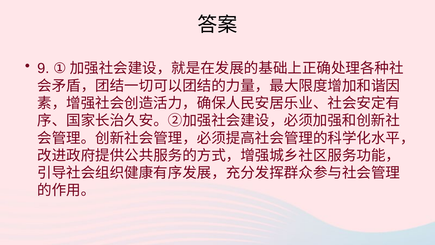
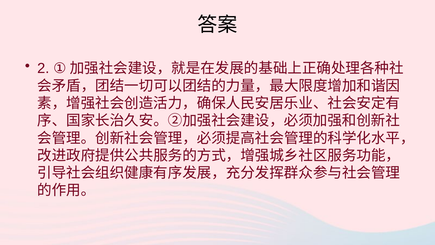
9: 9 -> 2
